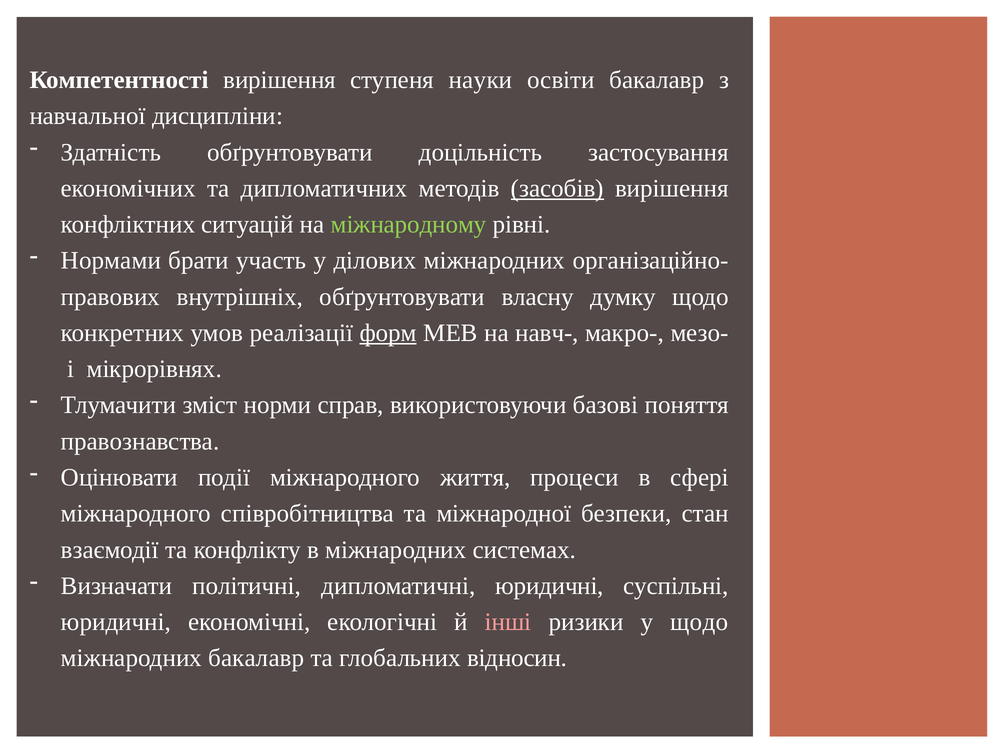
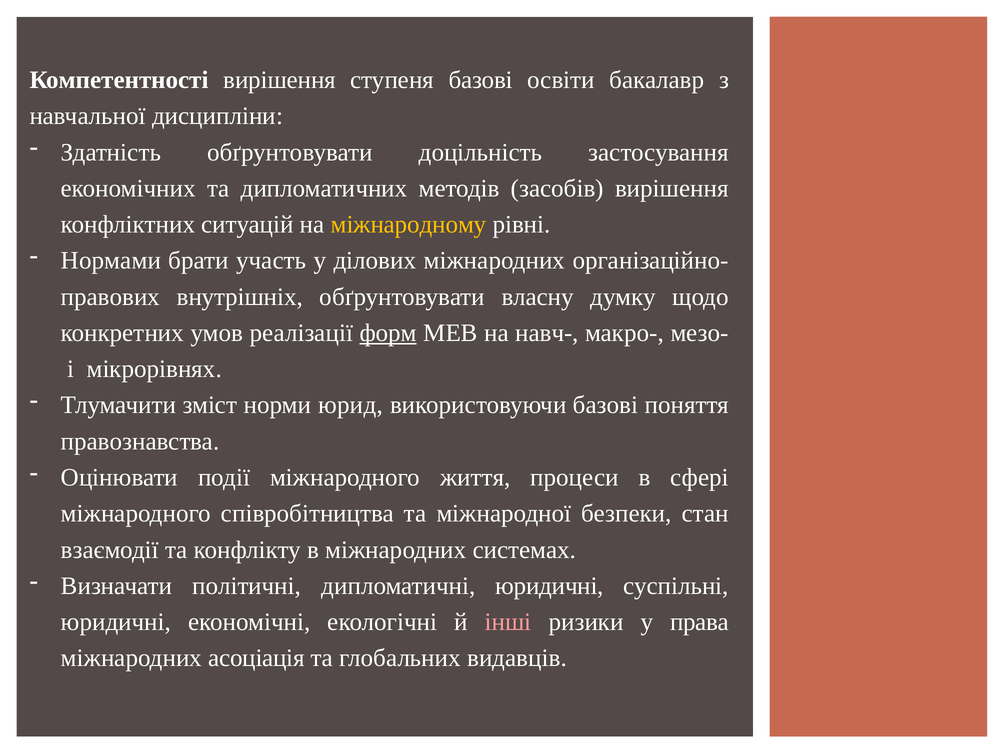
ступеня науки: науки -> базові
засобів underline: present -> none
міжнародному colour: light green -> yellow
справ: справ -> юрид
у щодо: щодо -> права
міжнародних бакалавр: бакалавр -> асоціація
відносин: відносин -> видавців
